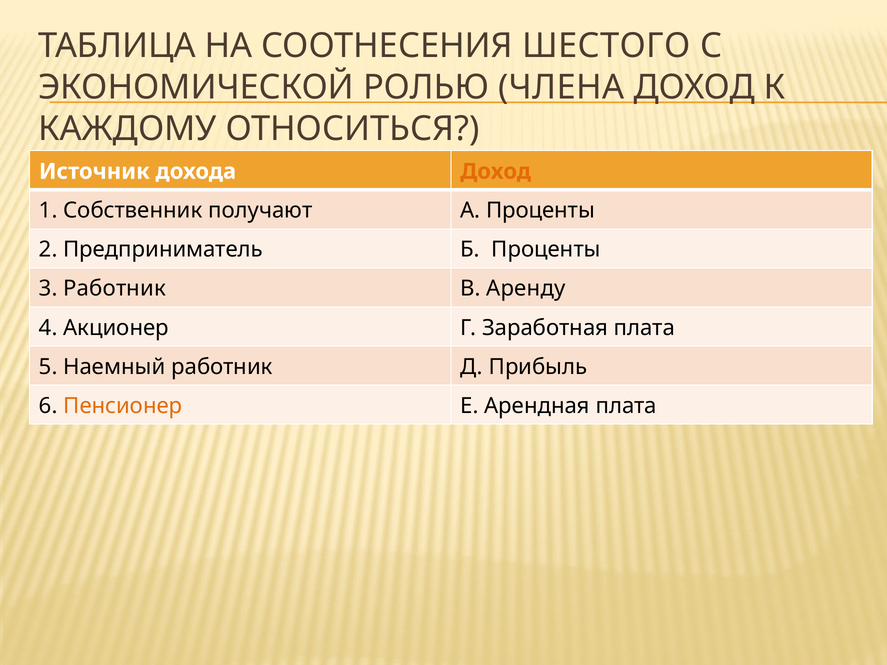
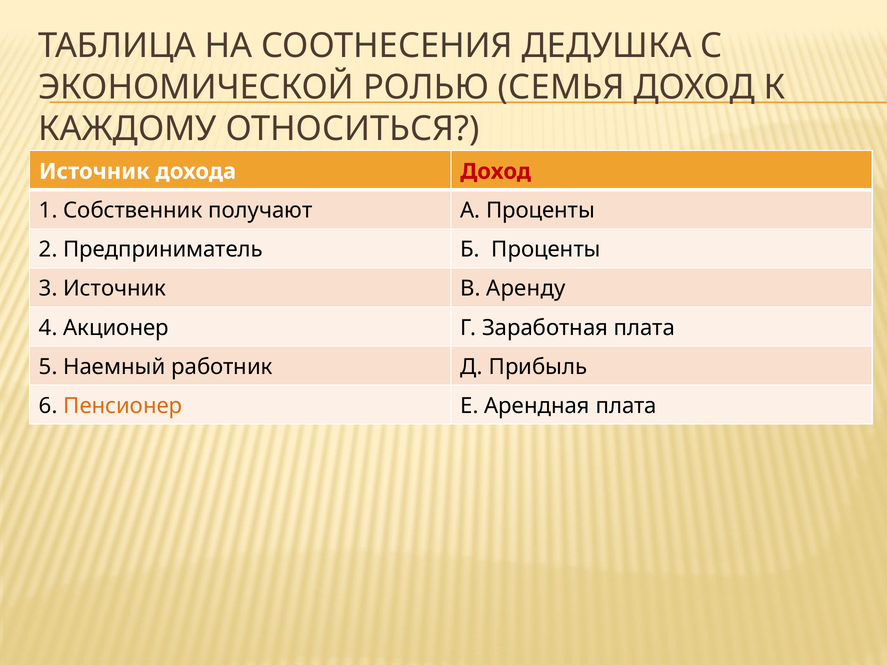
ШЕСТОГО: ШЕСТОГО -> ДЕДУШКА
ЧЛЕНА: ЧЛЕНА -> СЕМЬЯ
Доход at (496, 172) colour: orange -> red
3 Работник: Работник -> Источник
